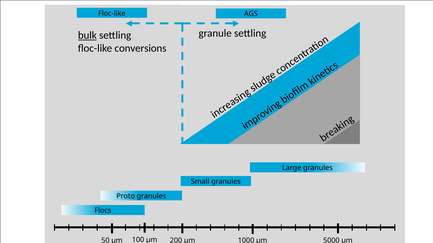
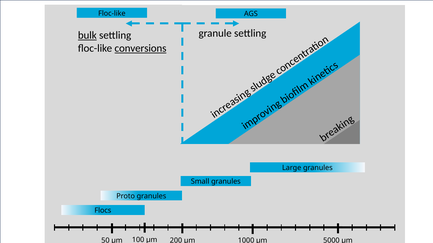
conversions underline: none -> present
